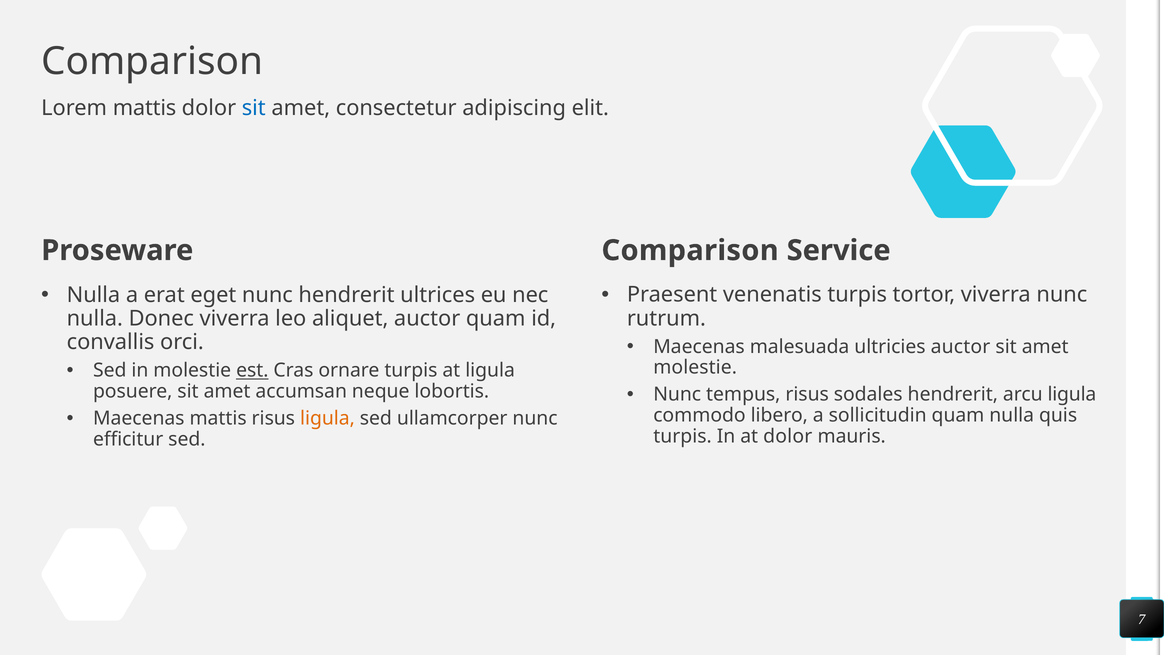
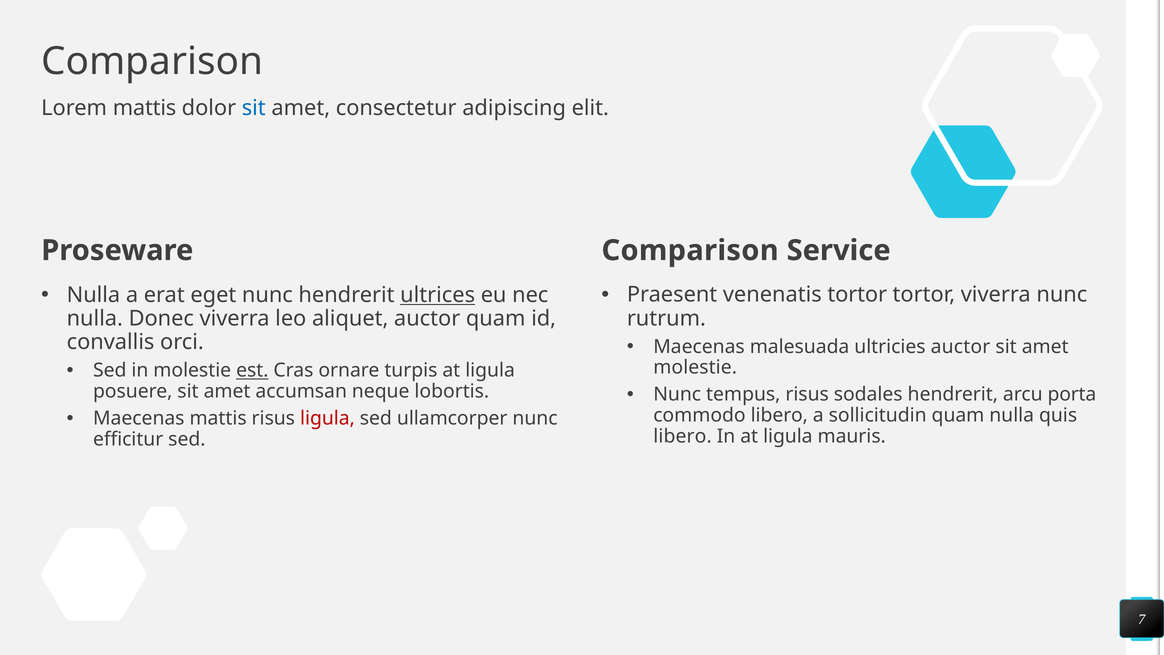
venenatis turpis: turpis -> tortor
ultrices underline: none -> present
arcu ligula: ligula -> porta
ligula at (327, 418) colour: orange -> red
turpis at (683, 436): turpis -> libero
In at dolor: dolor -> ligula
